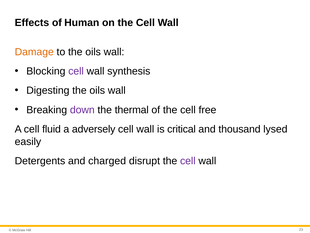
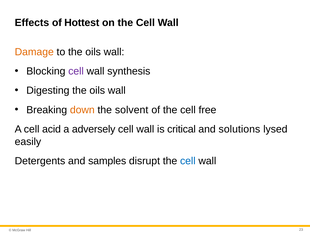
Human: Human -> Hottest
down colour: purple -> orange
thermal: thermal -> solvent
fluid: fluid -> acid
thousand: thousand -> solutions
charged: charged -> samples
cell at (188, 161) colour: purple -> blue
